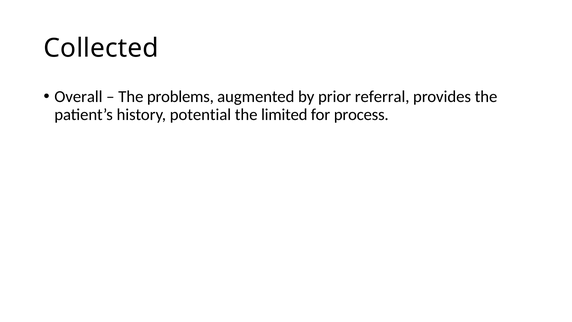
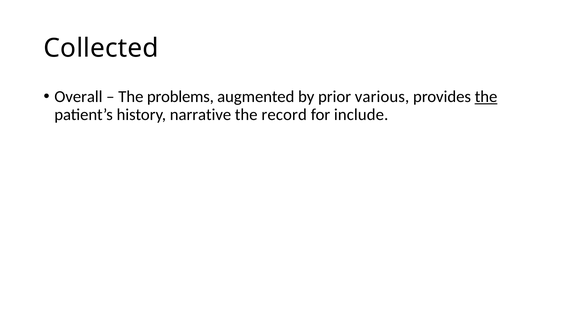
referral: referral -> various
the at (486, 97) underline: none -> present
potential: potential -> narrative
limited: limited -> record
process: process -> include
